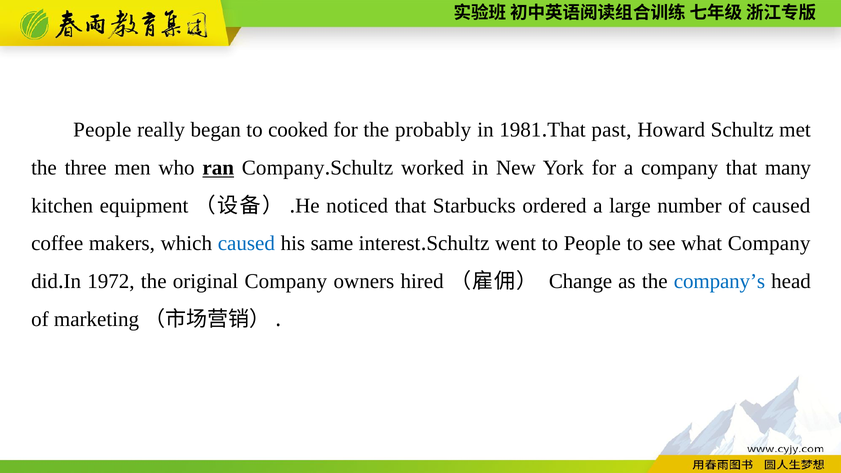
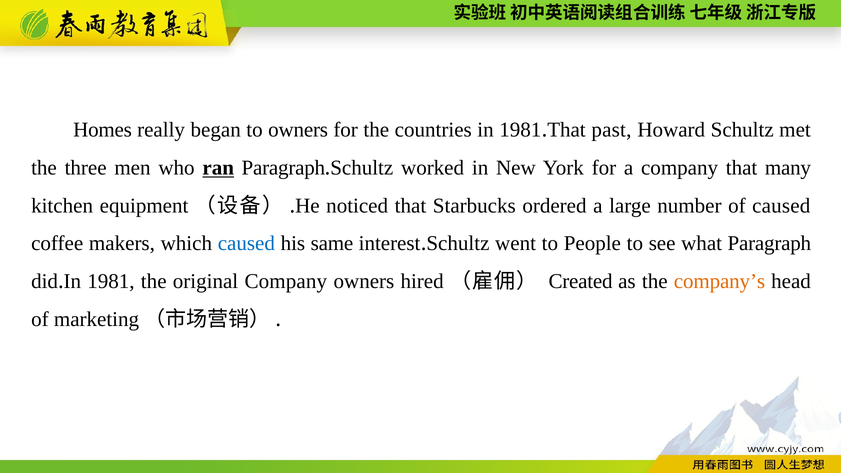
People at (102, 130): People -> Homes
to cooked: cooked -> owners
probably: probably -> countries
ran Company: Company -> Paragraph
what Company: Company -> Paragraph
1972 at (111, 281): 1972 -> 1981
Change: Change -> Created
company’s colour: blue -> orange
